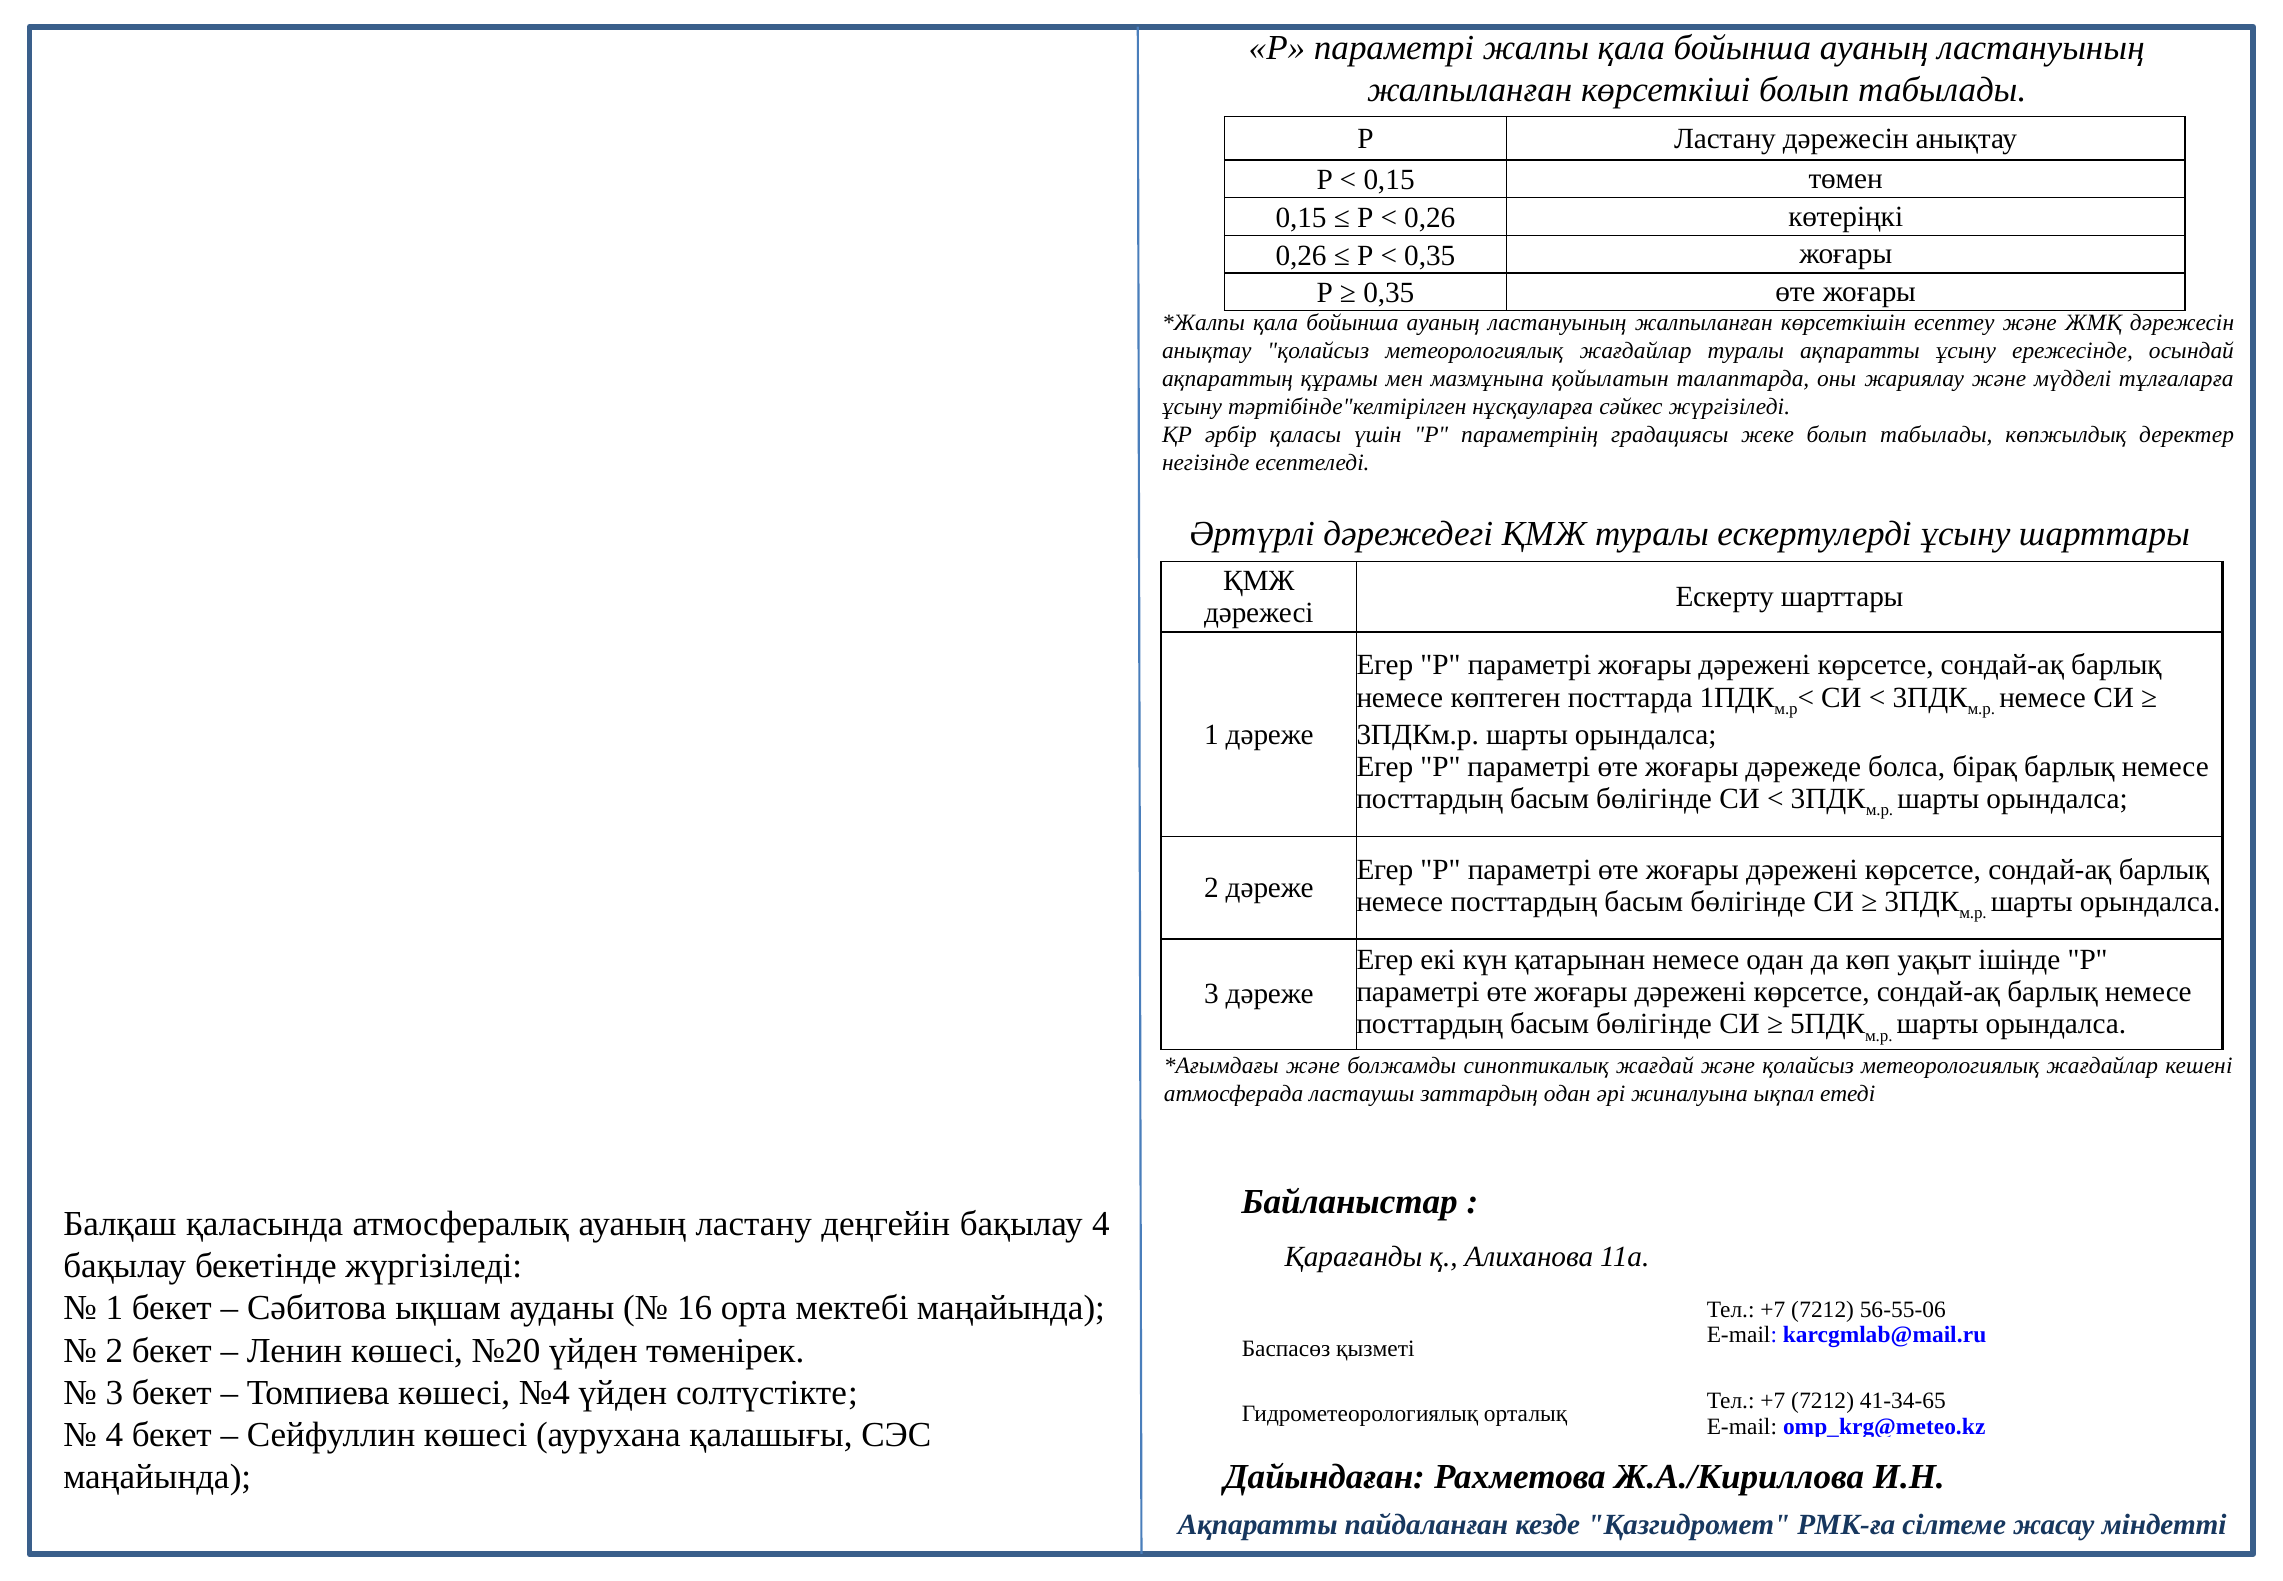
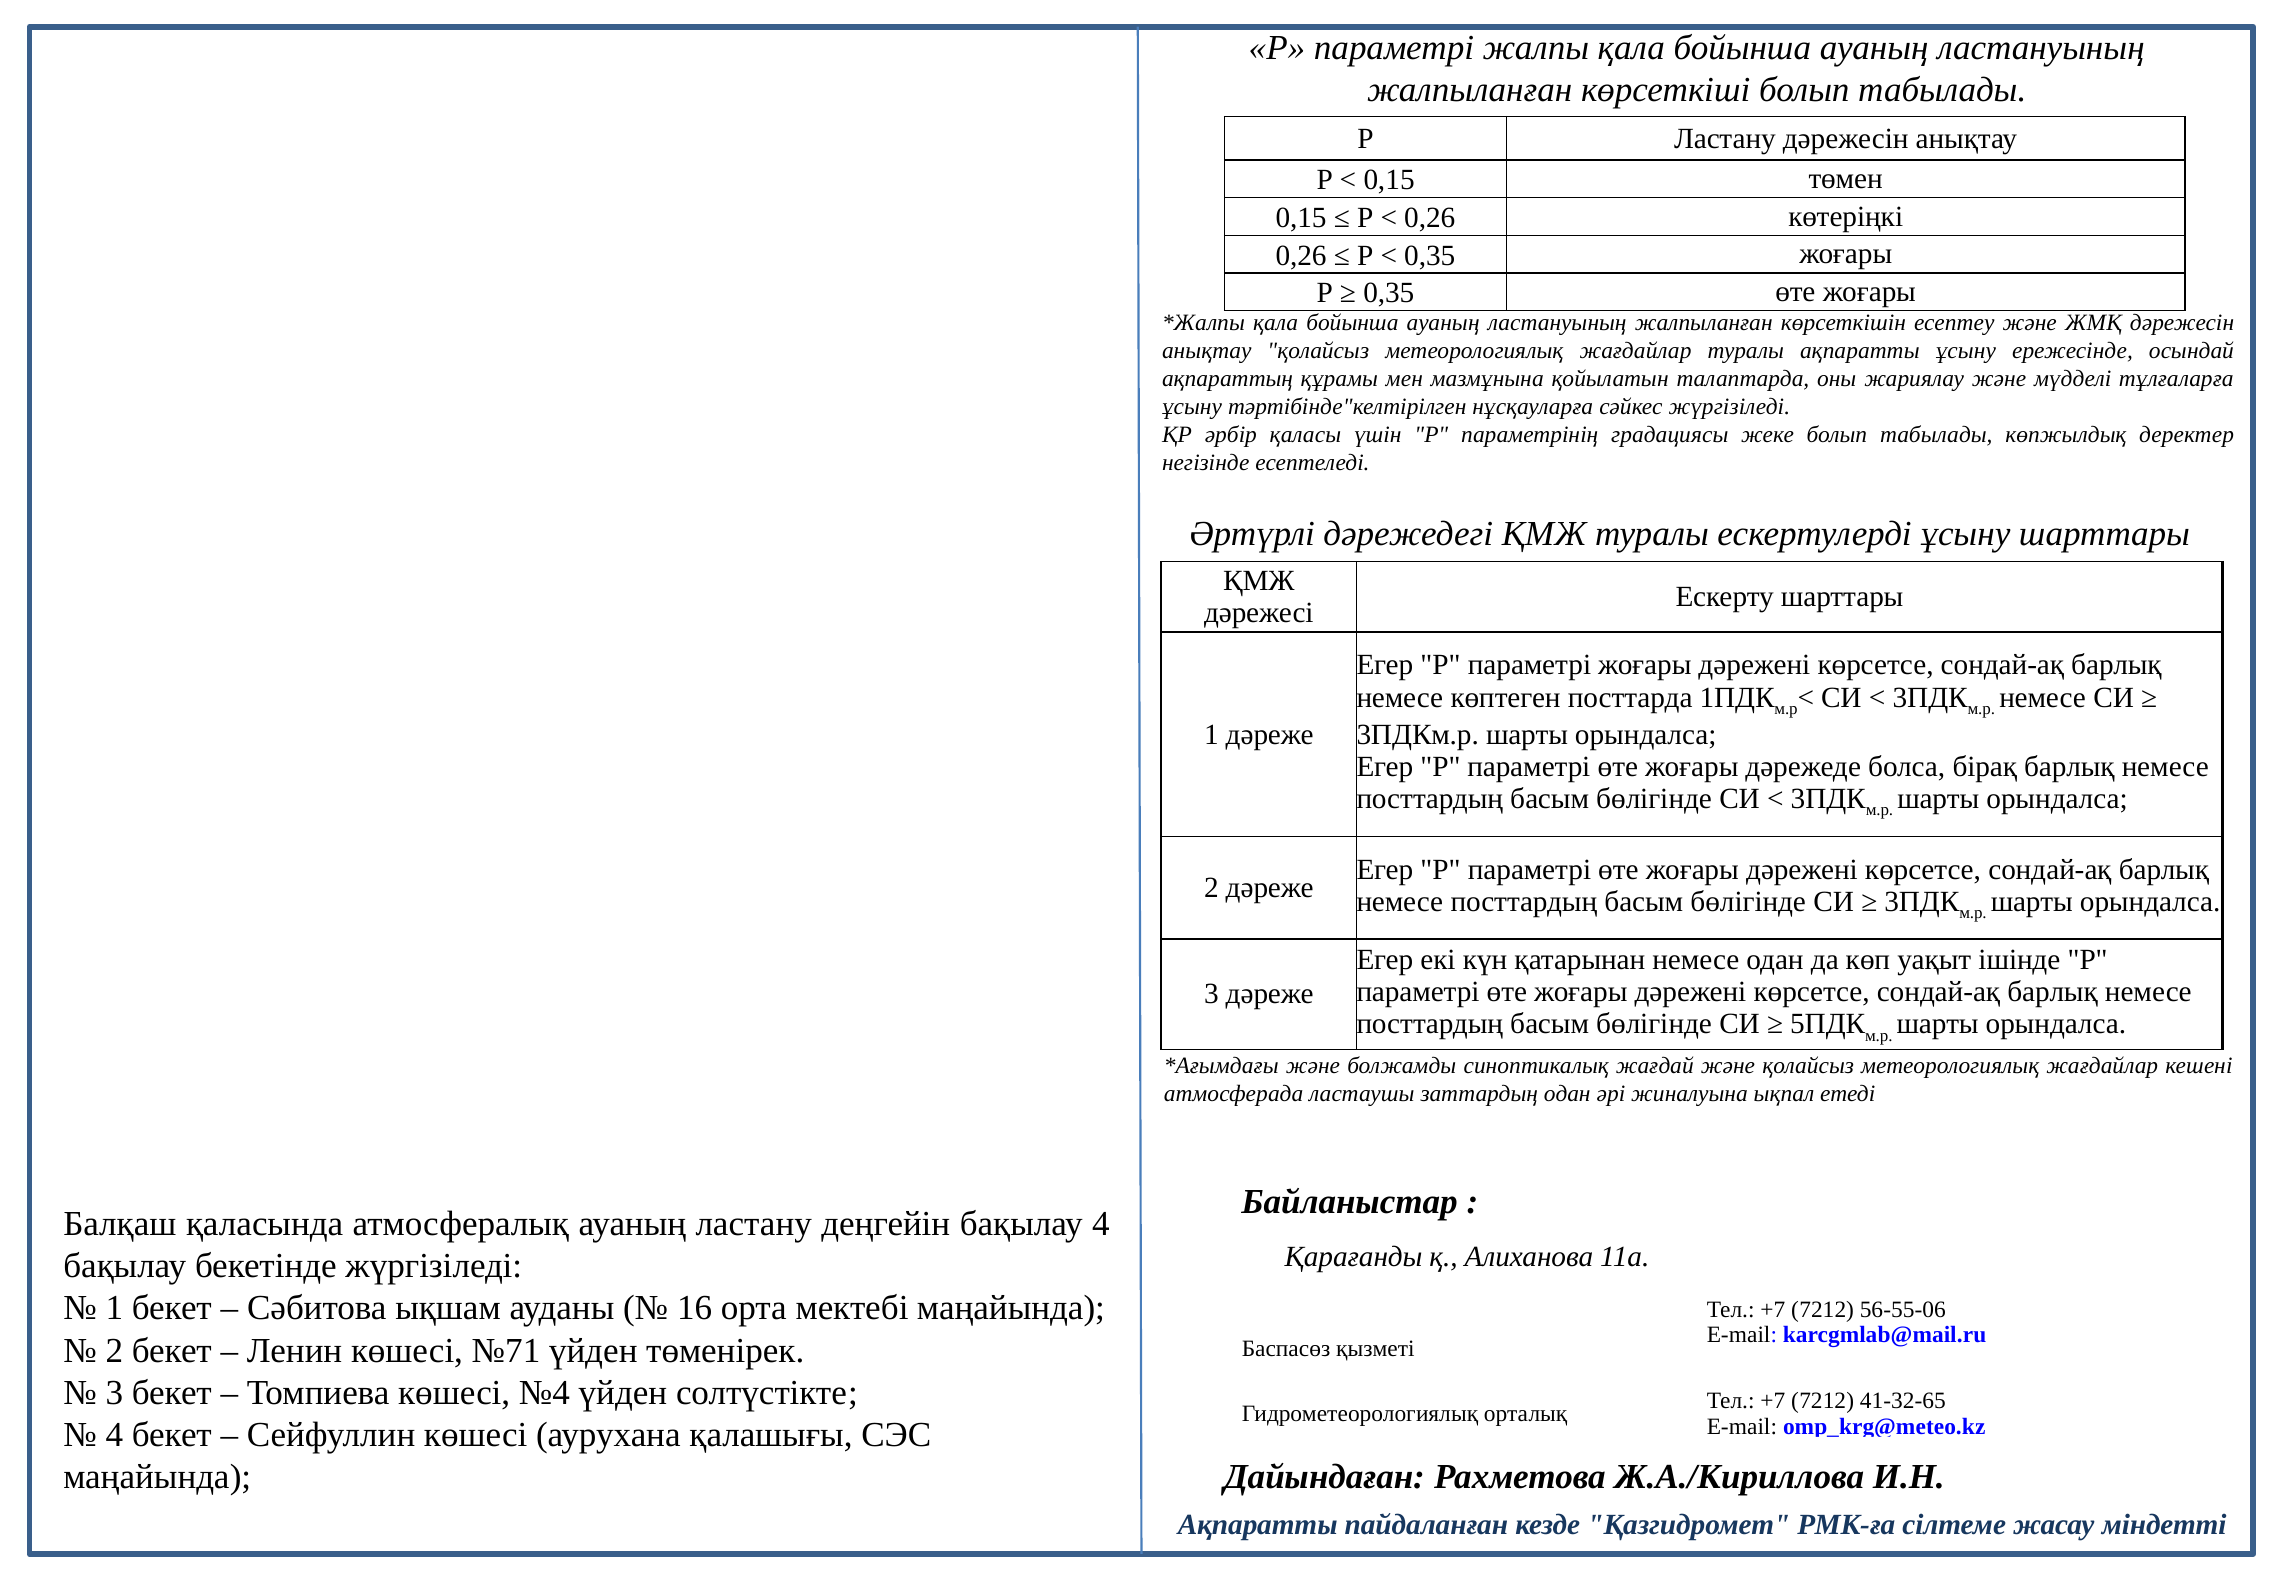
№20: №20 -> №71
41-34-65: 41-34-65 -> 41-32-65
